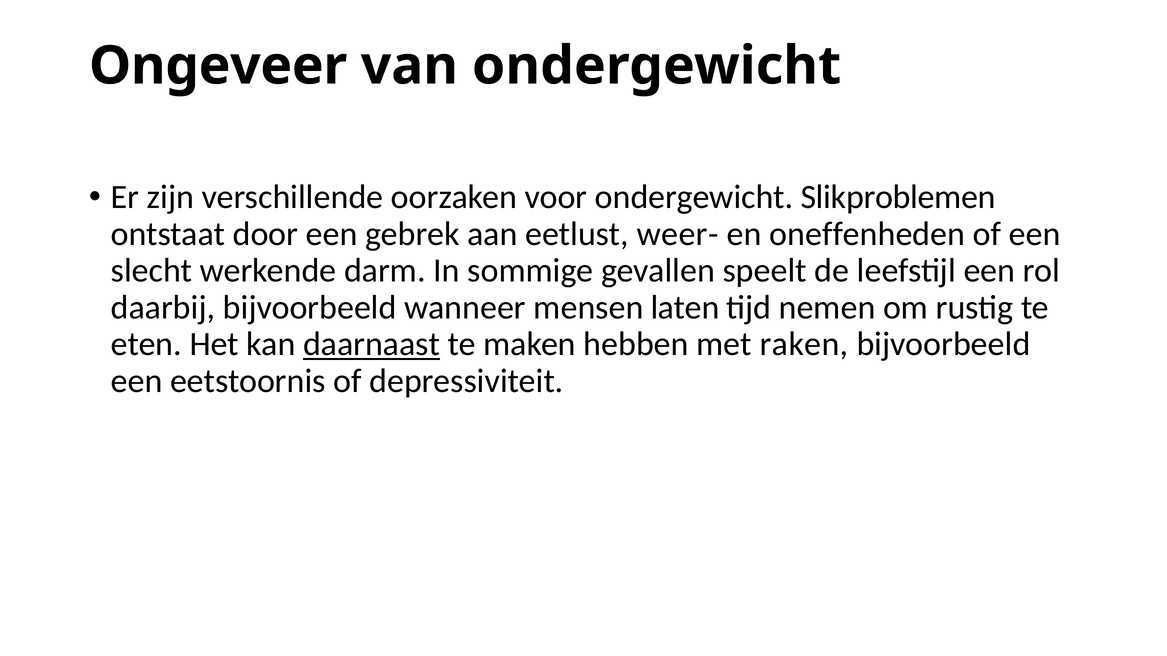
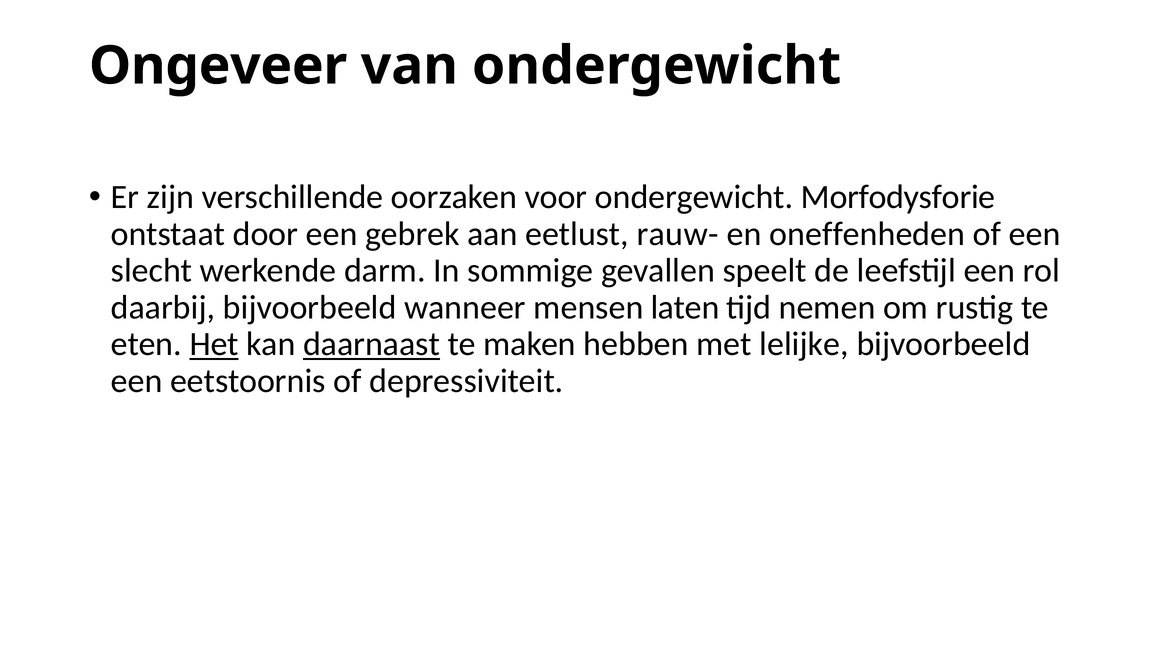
Slikproblemen: Slikproblemen -> Morfodysforie
weer-: weer- -> rauw-
Het underline: none -> present
raken: raken -> lelijke
